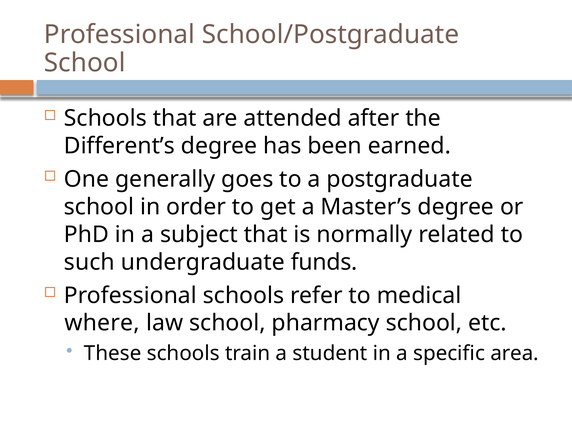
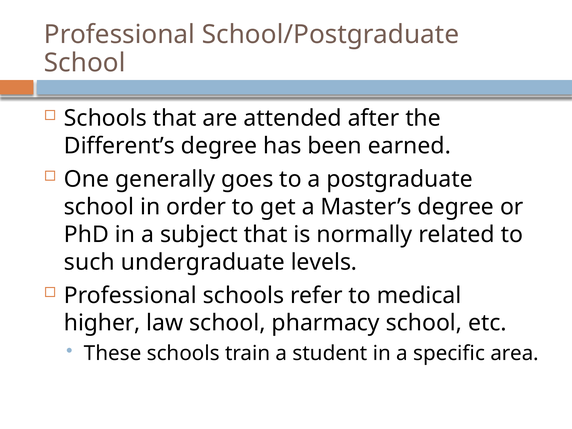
funds: funds -> levels
where: where -> higher
